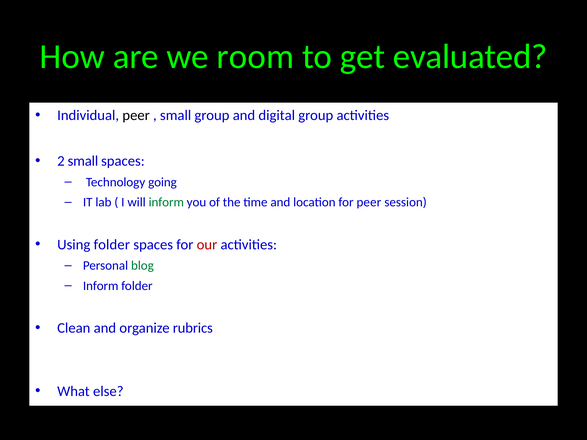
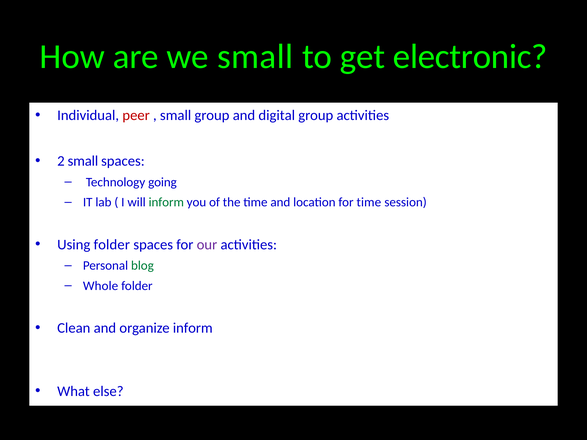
we room: room -> small
evaluated: evaluated -> electronic
peer at (136, 115) colour: black -> red
for peer: peer -> time
our colour: red -> purple
Inform at (101, 286): Inform -> Whole
organize rubrics: rubrics -> inform
